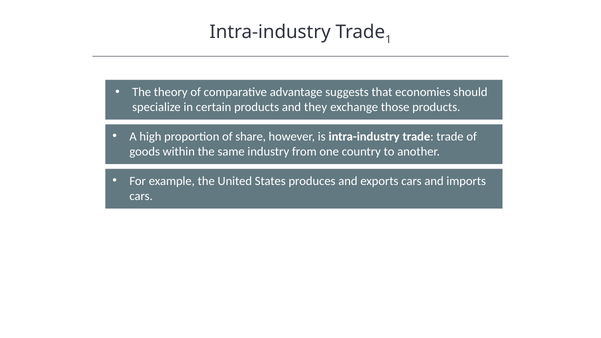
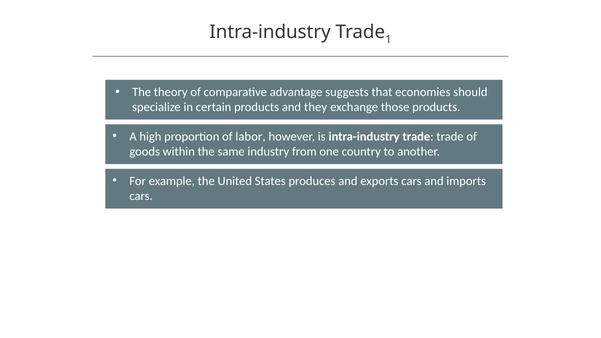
share: share -> labor
